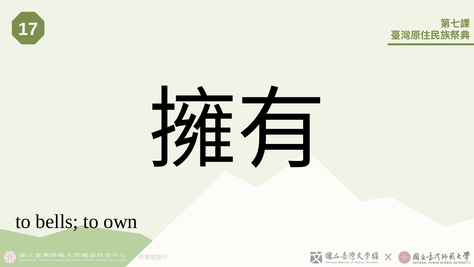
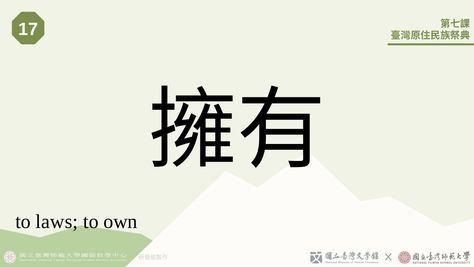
bells: bells -> laws
